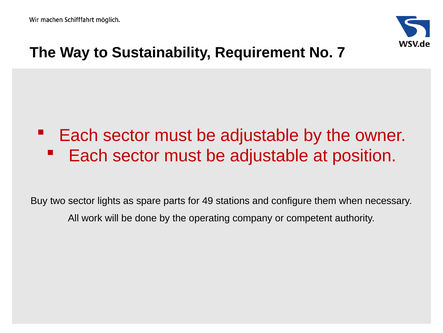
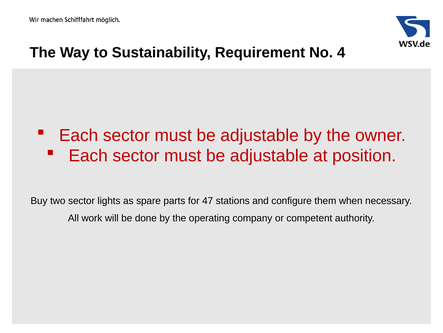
7: 7 -> 4
49: 49 -> 47
